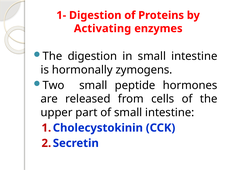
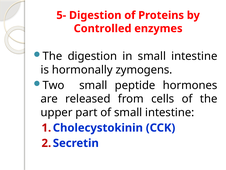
1-: 1- -> 5-
Activating: Activating -> Controlled
